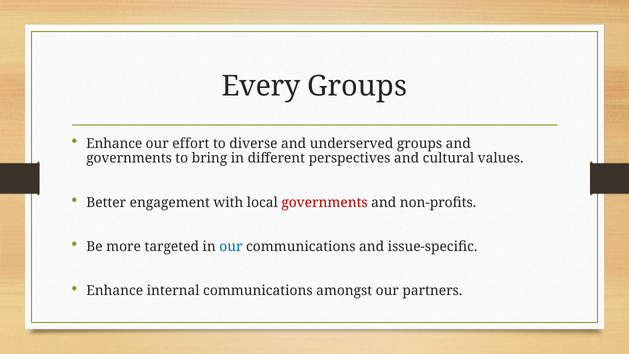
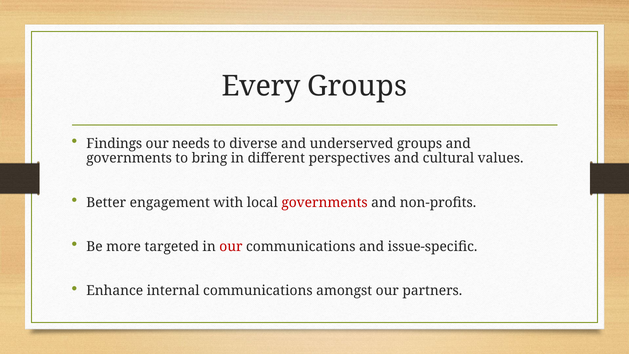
Enhance at (114, 144): Enhance -> Findings
effort: effort -> needs
our at (231, 247) colour: blue -> red
